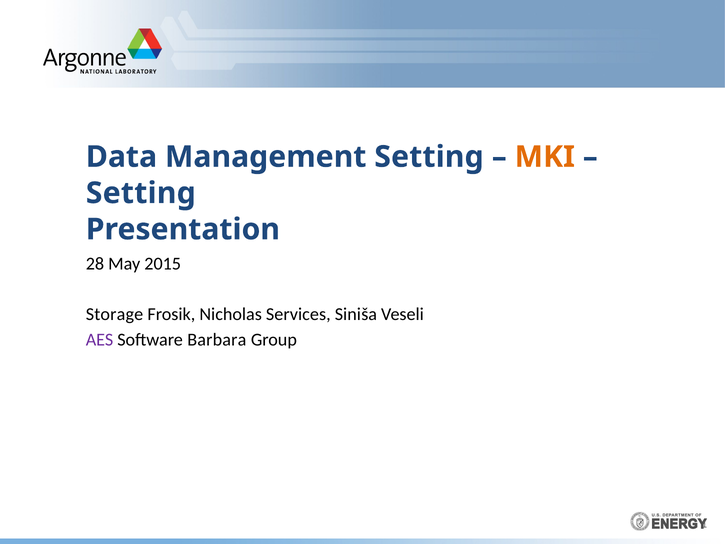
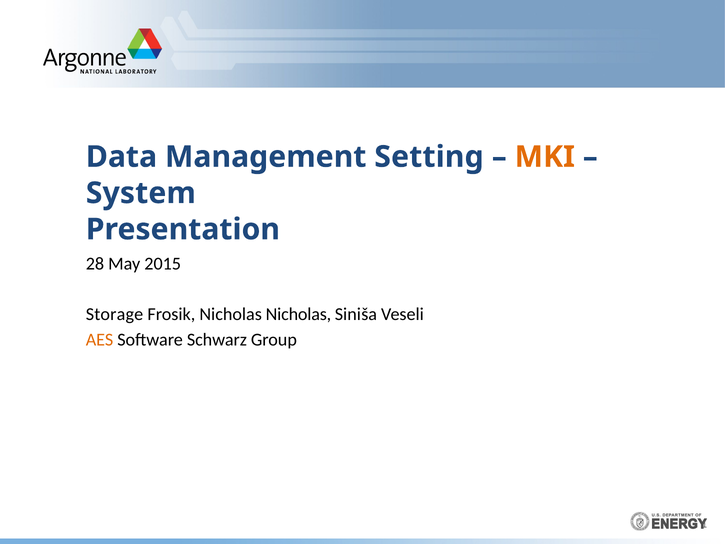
Setting at (141, 193): Setting -> System
Nicholas Services: Services -> Nicholas
AES colour: purple -> orange
Barbara: Barbara -> Schwarz
